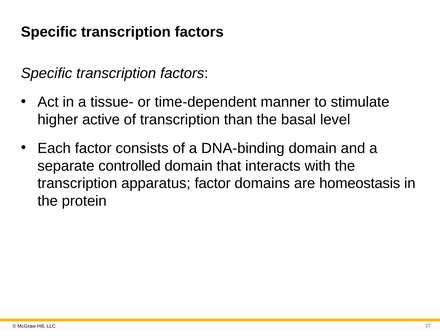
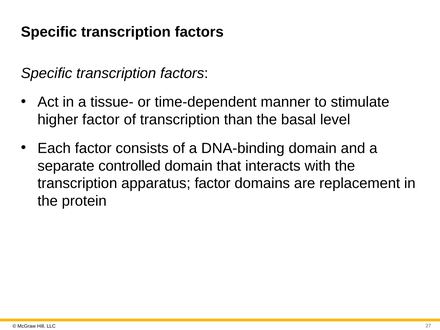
higher active: active -> factor
homeostasis: homeostasis -> replacement
